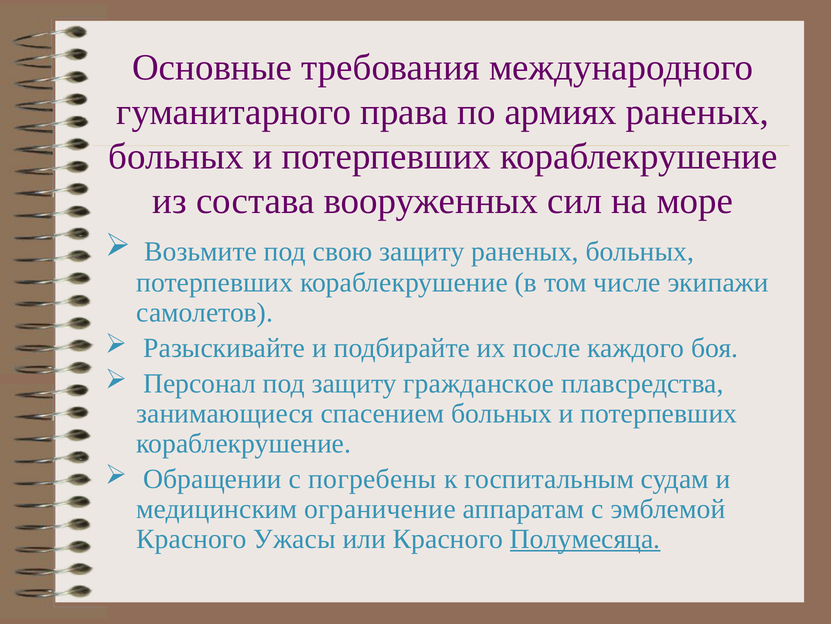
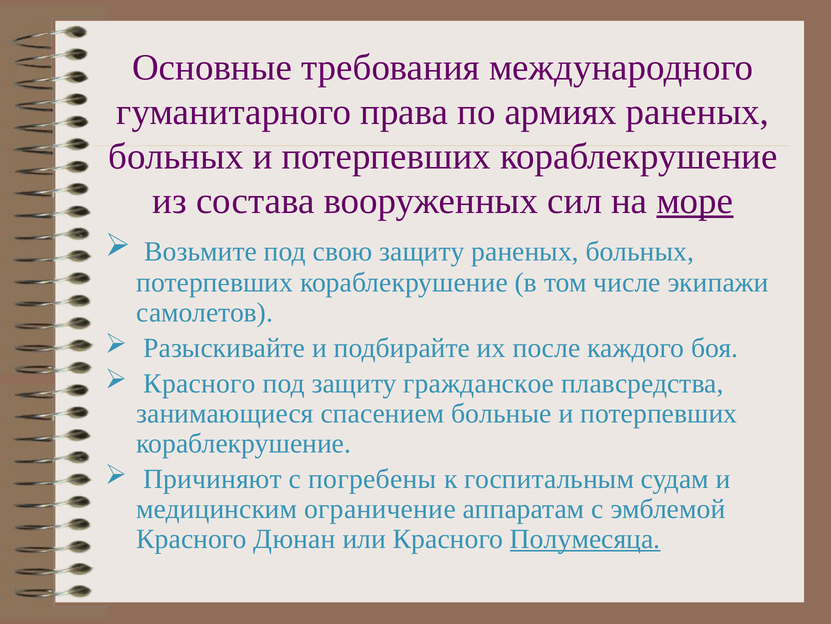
море underline: none -> present
Персонал at (200, 383): Персонал -> Красного
спасением больных: больных -> больные
Обращении: Обращении -> Причиняют
Ужасы: Ужасы -> Дюнан
